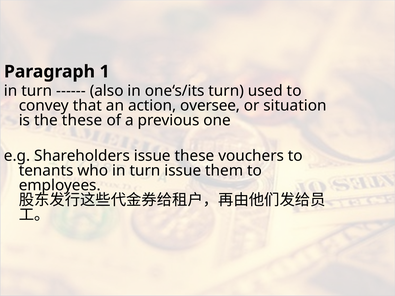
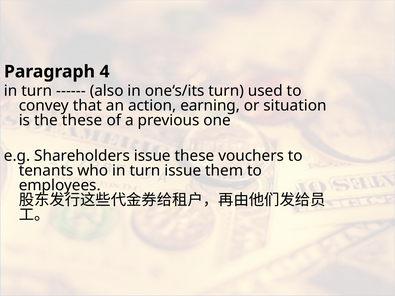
1: 1 -> 4
oversee: oversee -> earning
